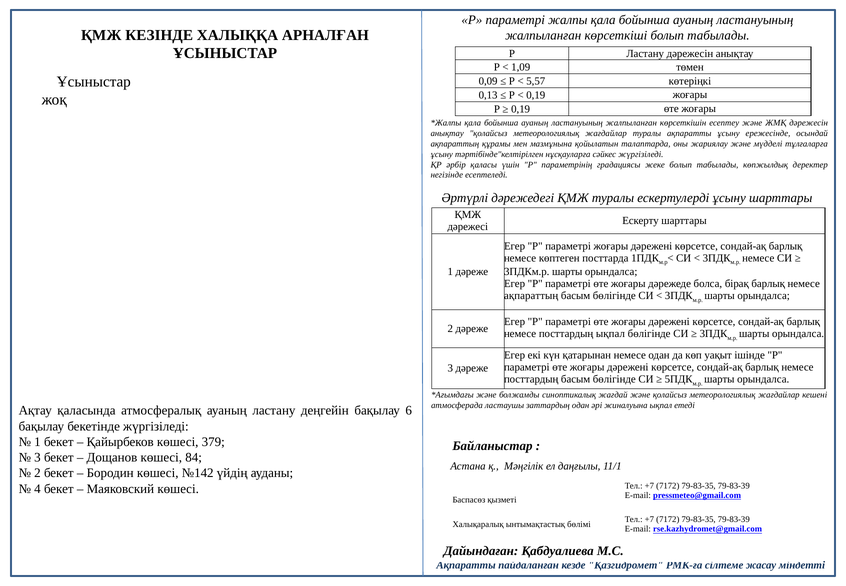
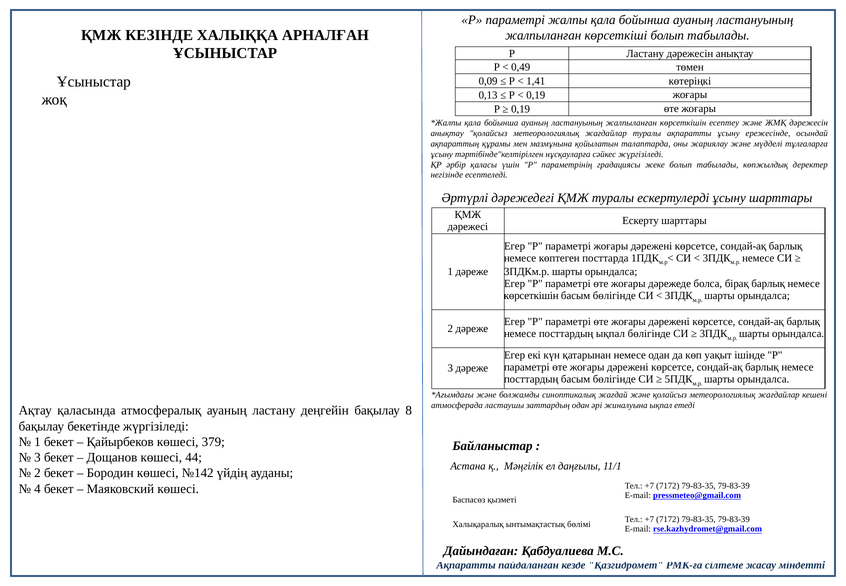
1,09: 1,09 -> 0,49
5,57: 5,57 -> 1,41
ақпараттың at (531, 296): ақпараттың -> көрсеткішін
6: 6 -> 8
84: 84 -> 44
